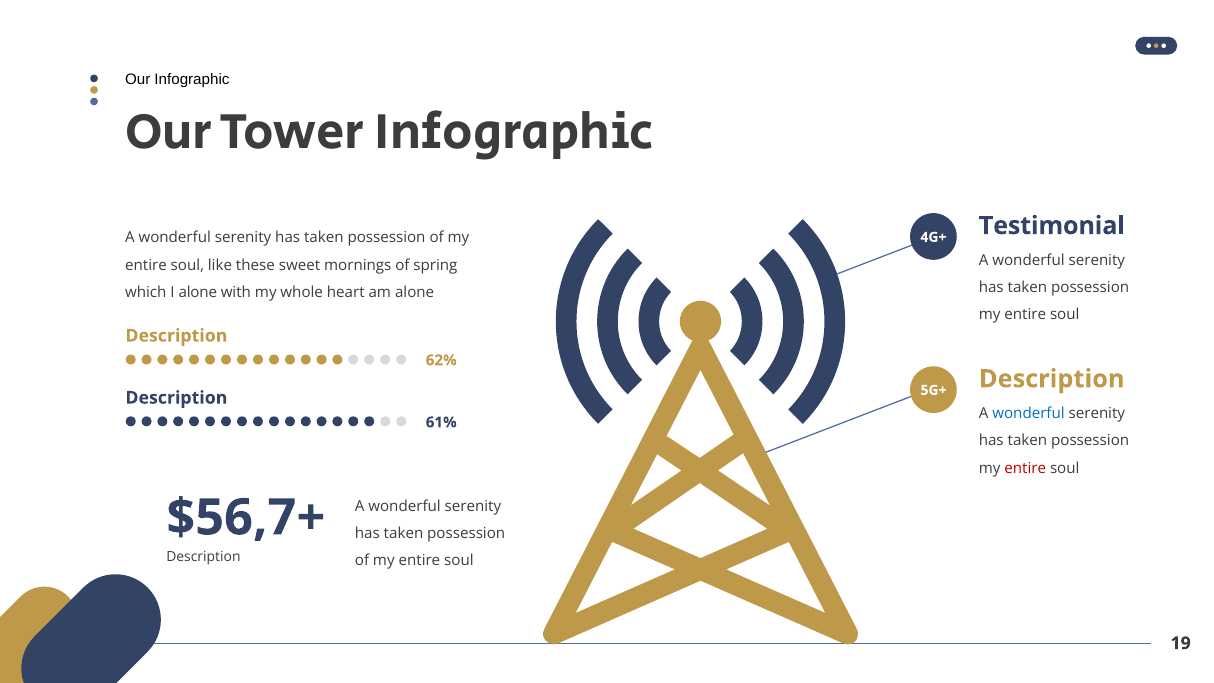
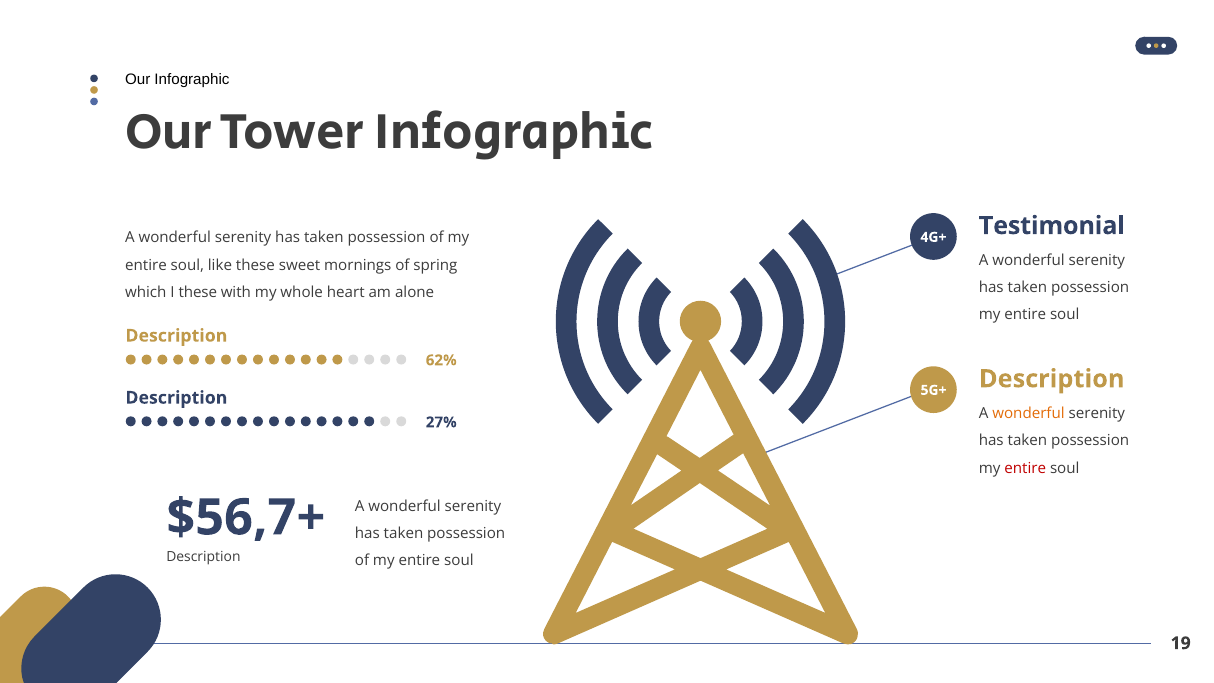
I alone: alone -> these
wonderful at (1029, 413) colour: blue -> orange
61%: 61% -> 27%
